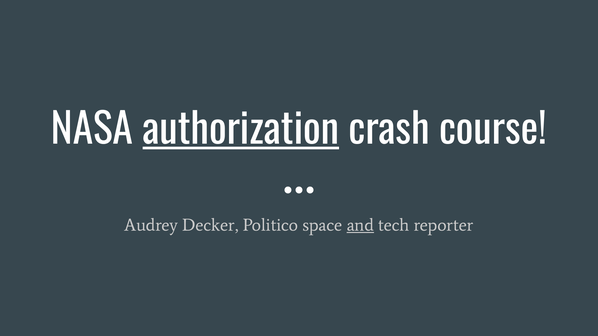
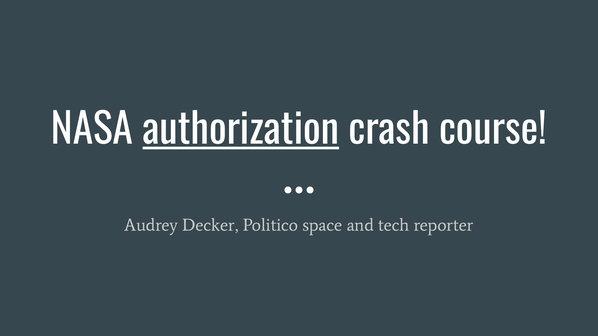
and underline: present -> none
